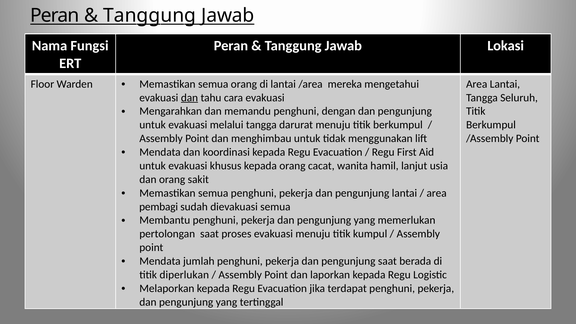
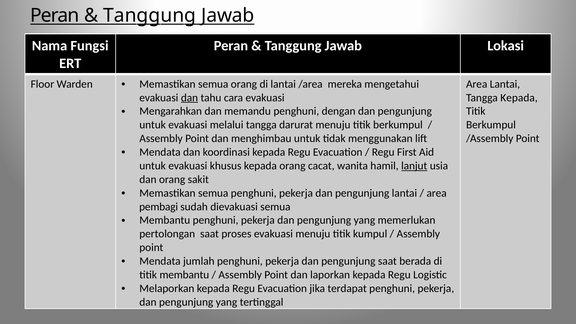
Tangga Seluruh: Seluruh -> Kepada
lanjut underline: none -> present
titik diperlukan: diperlukan -> membantu
